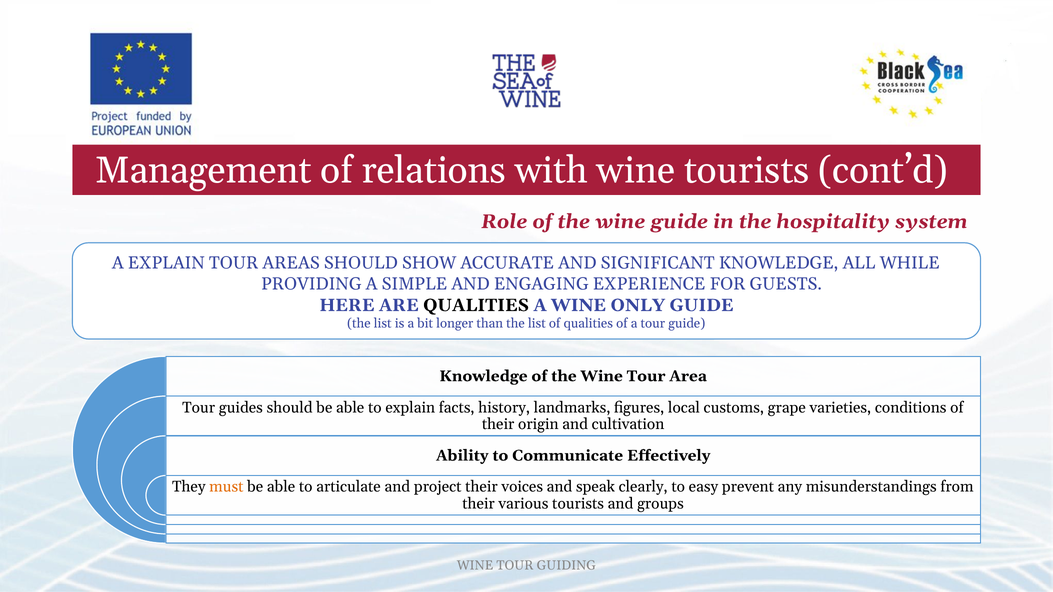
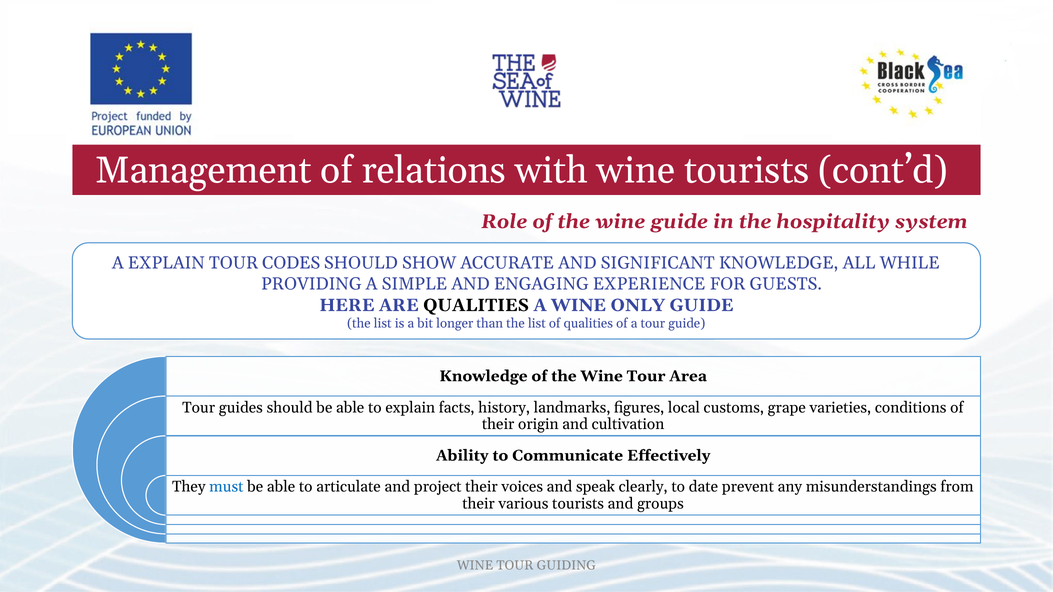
AREAS: AREAS -> CODES
must colour: orange -> blue
easy: easy -> date
